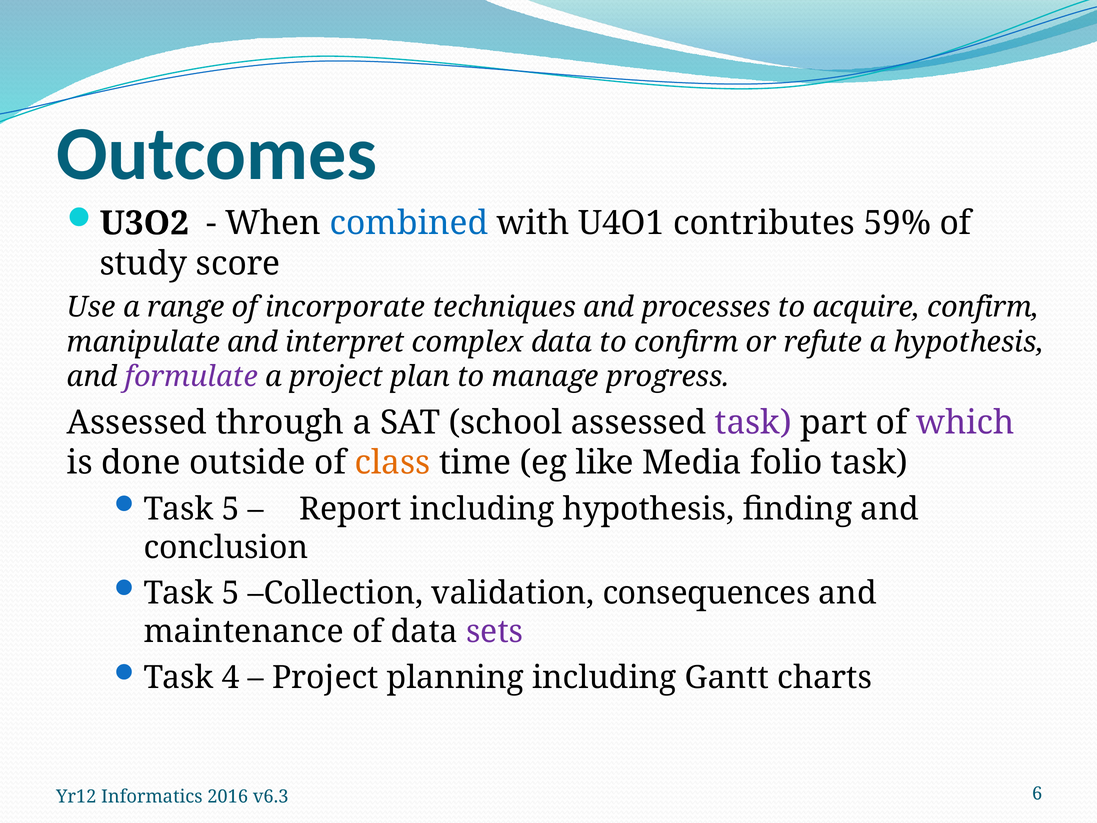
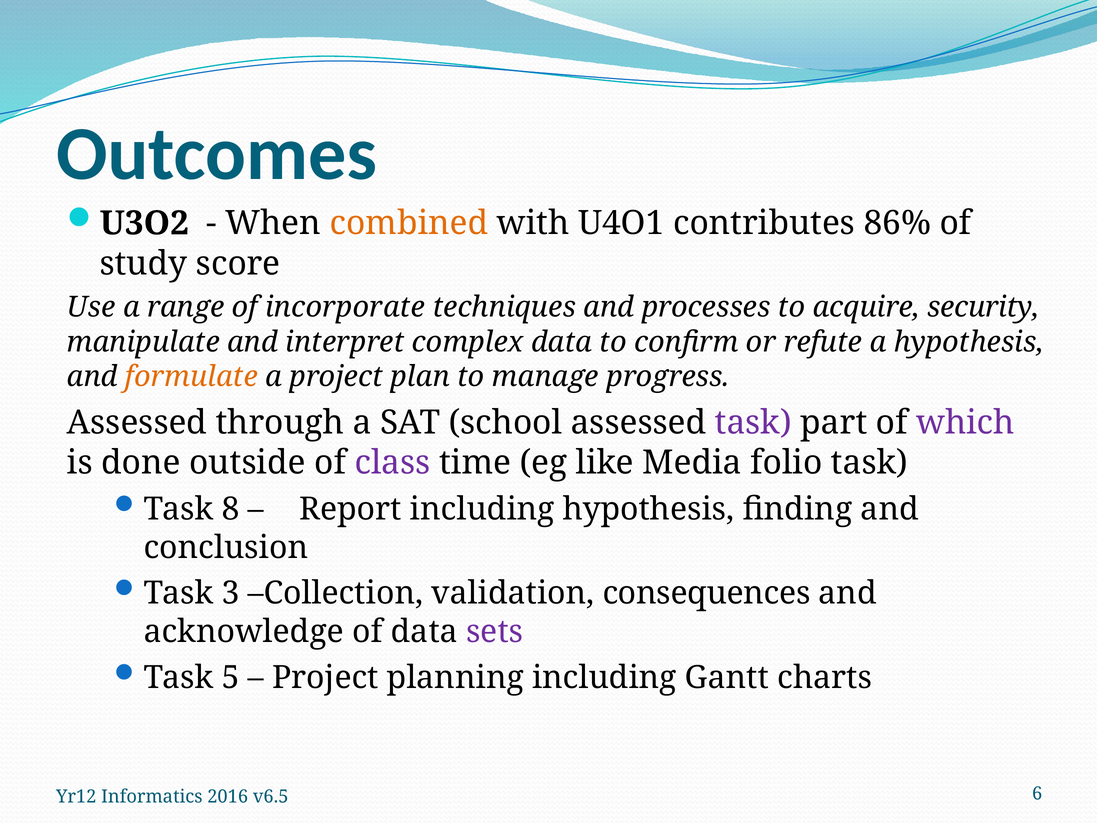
combined colour: blue -> orange
59%: 59% -> 86%
acquire confirm: confirm -> security
formulate colour: purple -> orange
class colour: orange -> purple
5 at (231, 509): 5 -> 8
5 at (231, 593): 5 -> 3
maintenance: maintenance -> acknowledge
4: 4 -> 5
v6.3: v6.3 -> v6.5
